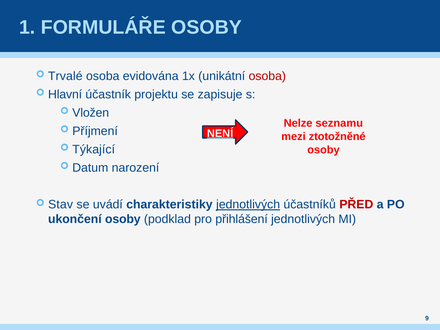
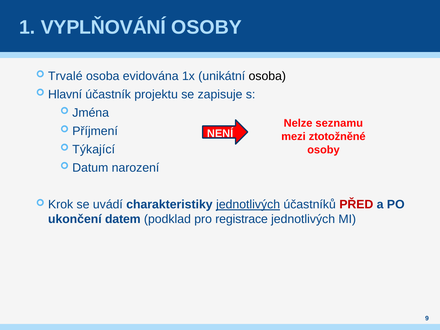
FORMULÁŘE: FORMULÁŘE -> VYPLŇOVÁNÍ
osoba at (267, 76) colour: red -> black
Vložen: Vložen -> Jména
NENÍ underline: present -> none
Stav: Stav -> Krok
ukončení osoby: osoby -> datem
přihlášení: přihlášení -> registrace
